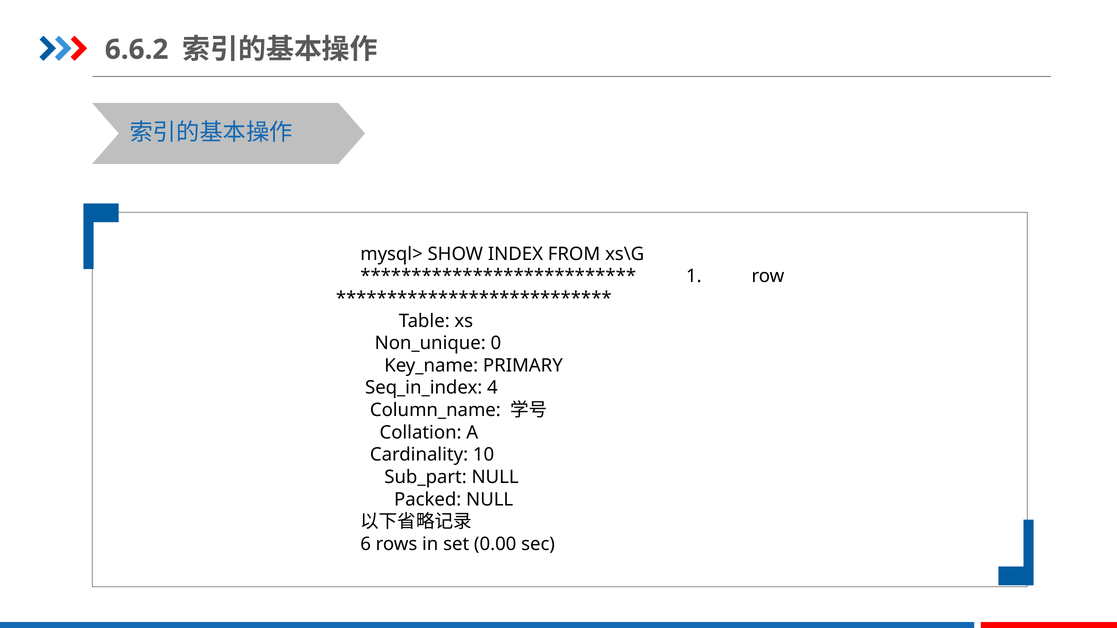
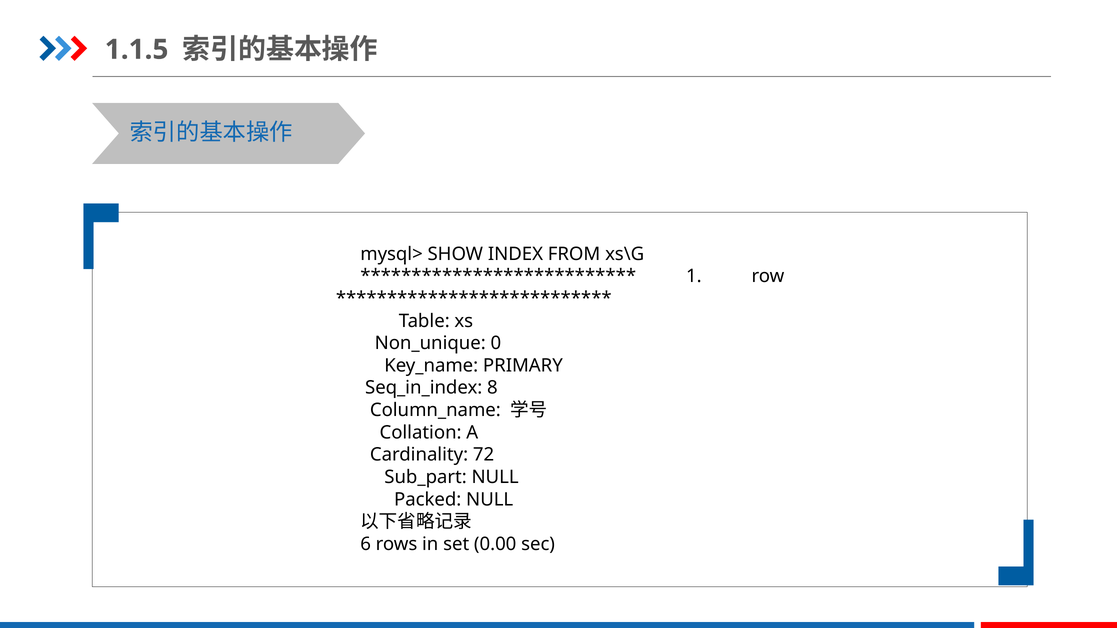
6.6.2: 6.6.2 -> 1.1.5
4: 4 -> 8
10: 10 -> 72
